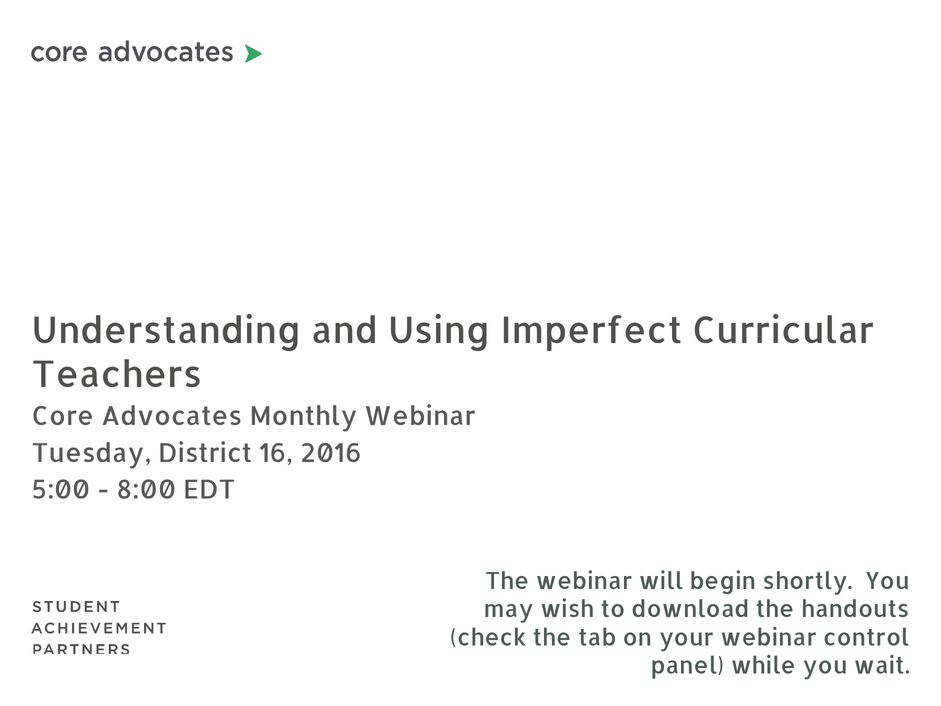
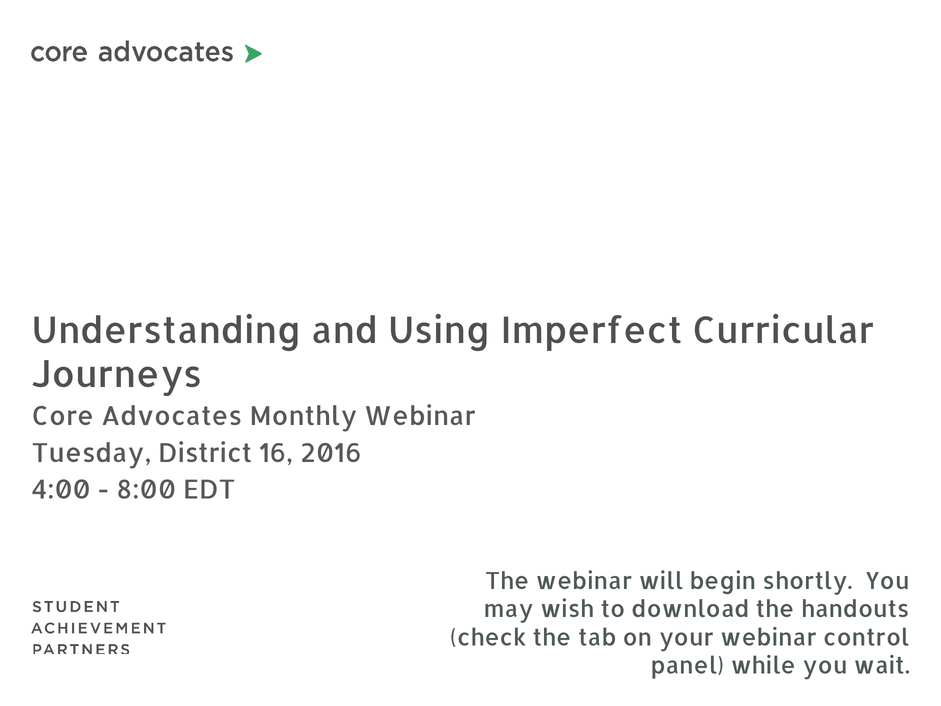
Teachers: Teachers -> Journeys
5:00: 5:00 -> 4:00
